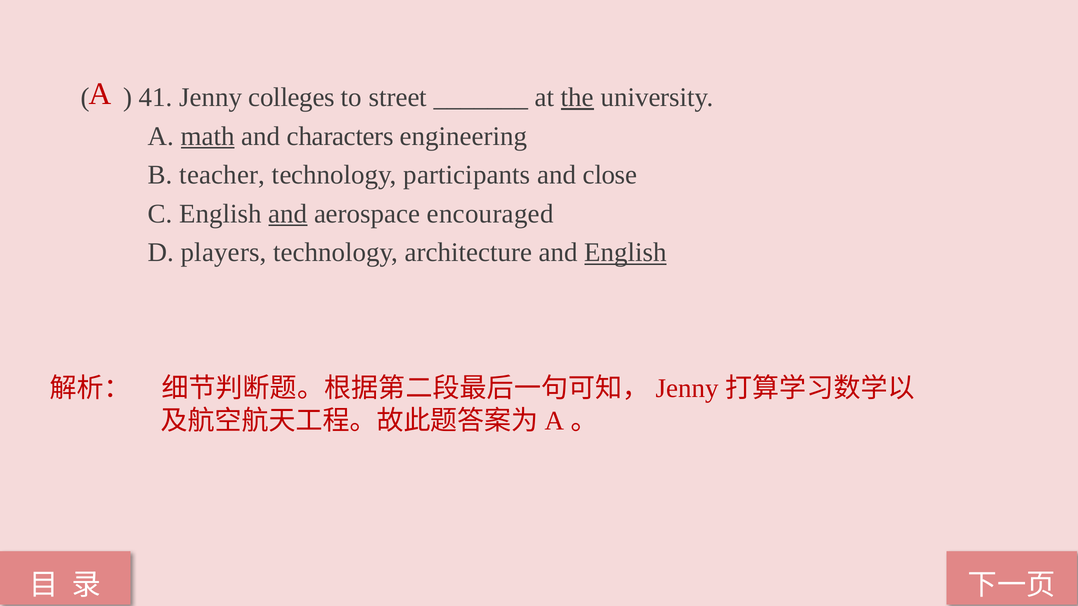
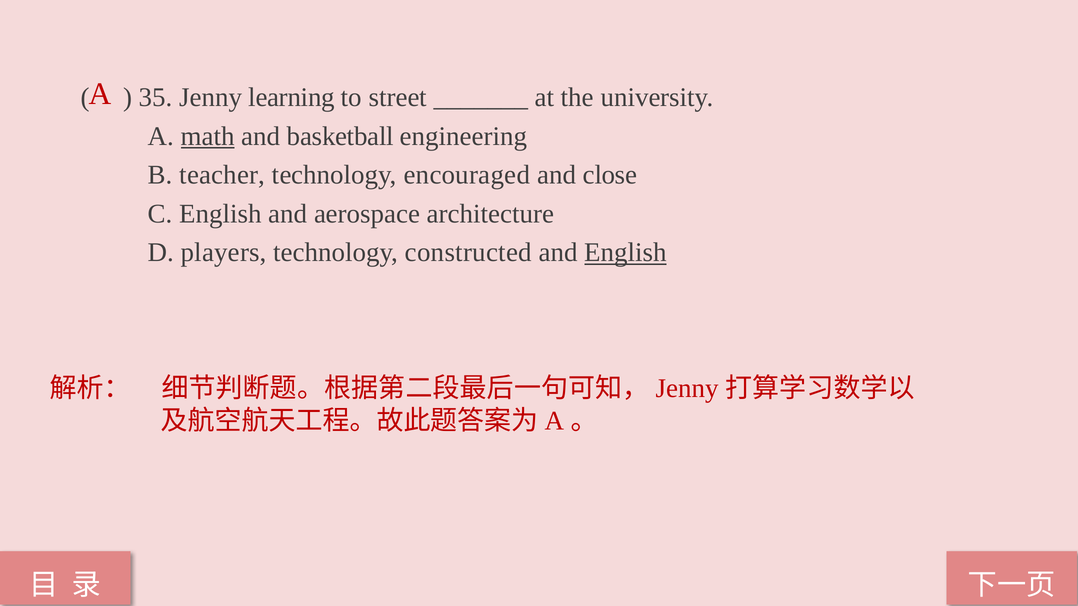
41: 41 -> 35
colleges: colleges -> learning
the underline: present -> none
characters: characters -> basketball
participants: participants -> encouraged
and at (288, 214) underline: present -> none
encouraged: encouraged -> architecture
architecture: architecture -> constructed
